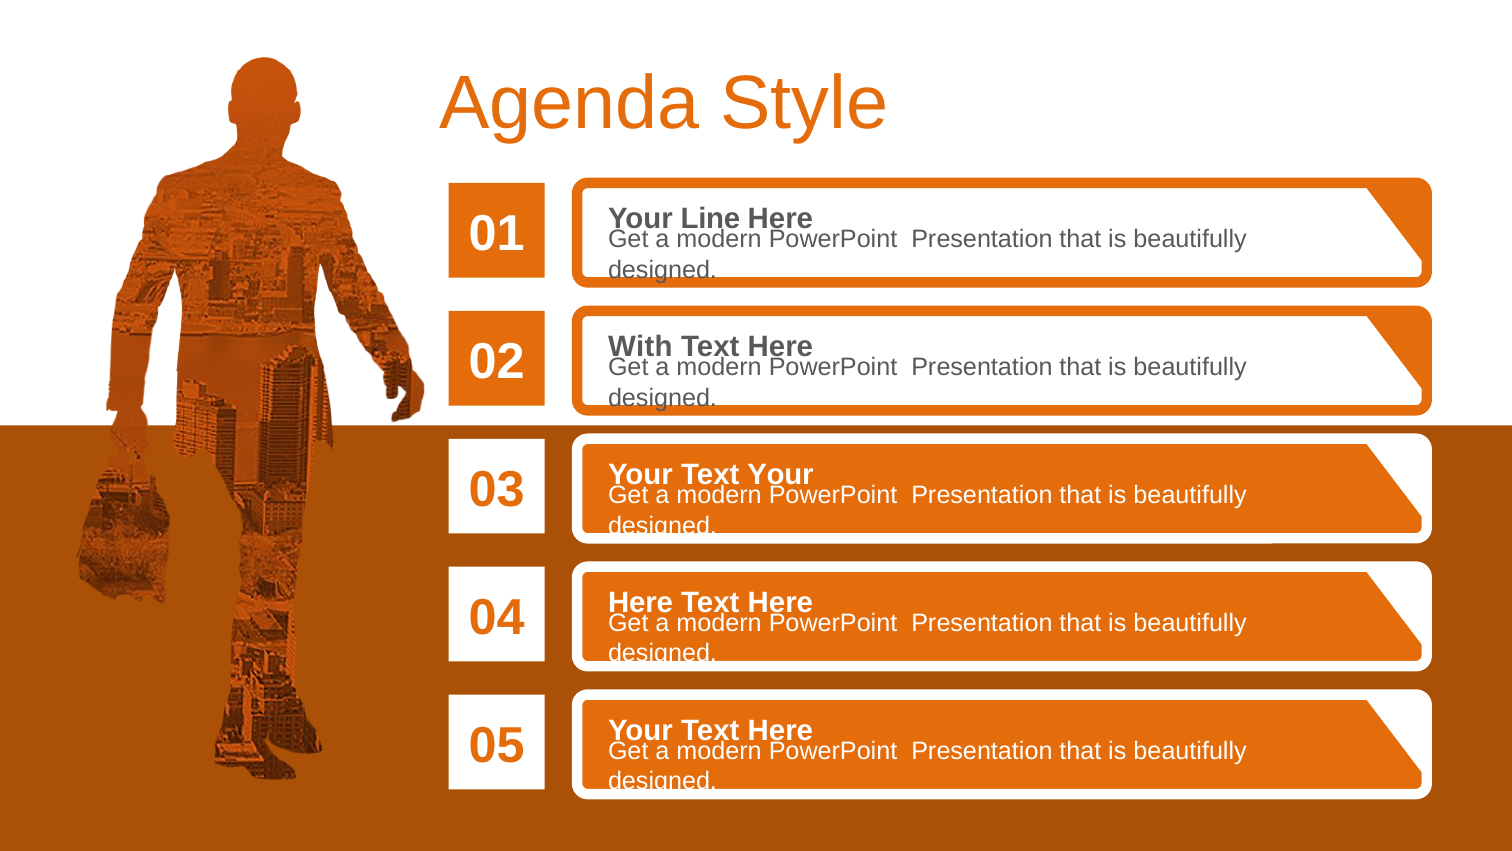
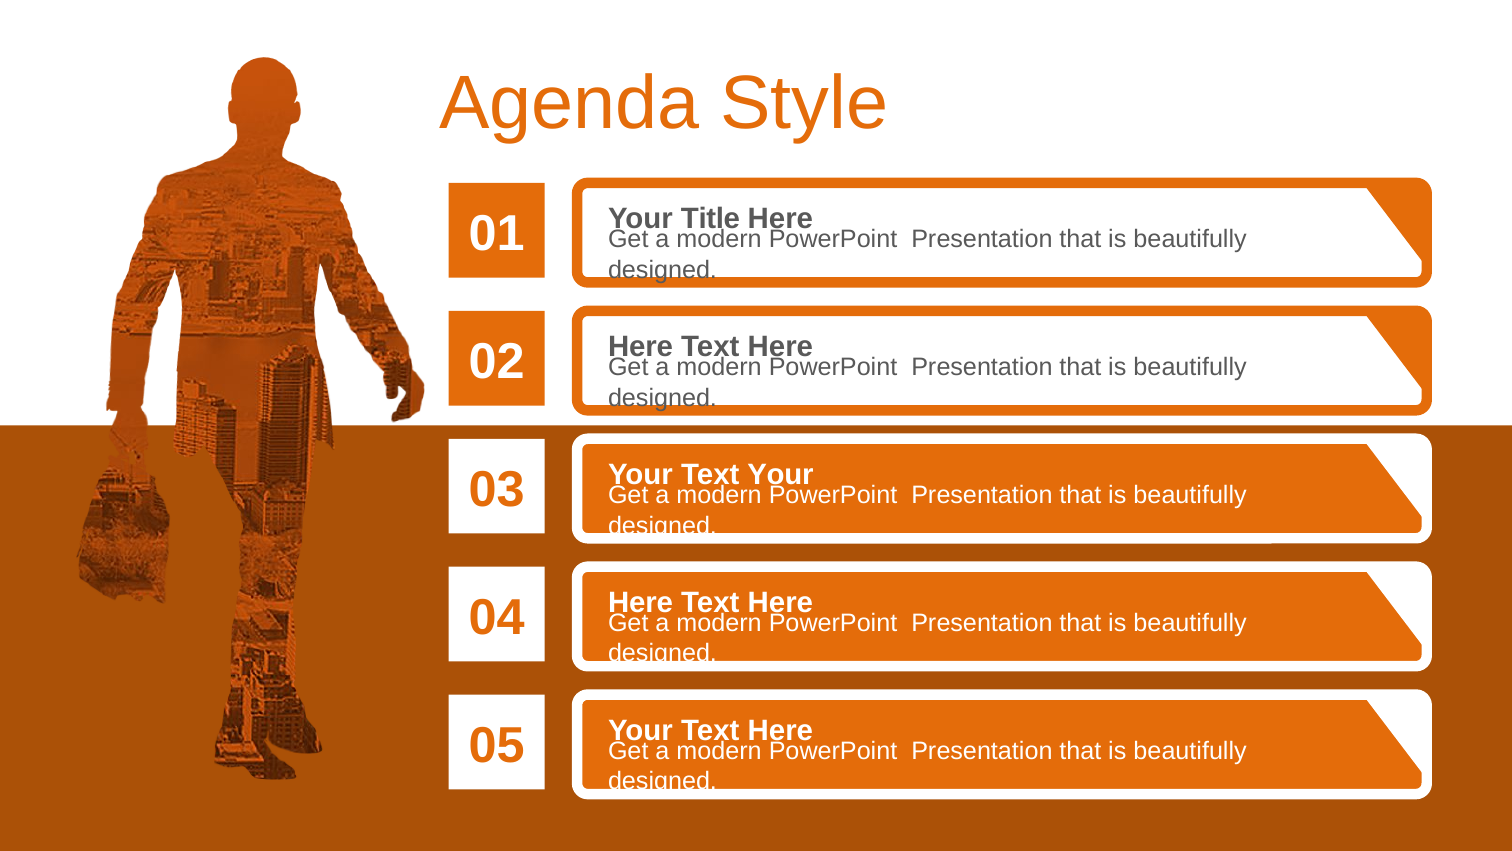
Line: Line -> Title
02 With: With -> Here
